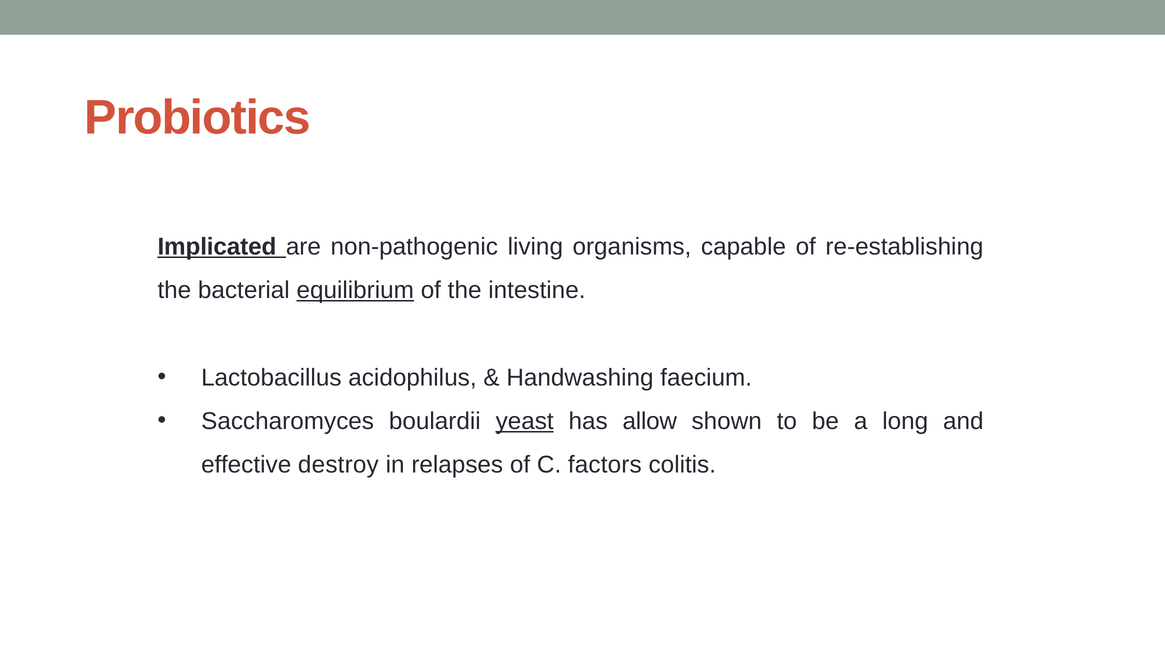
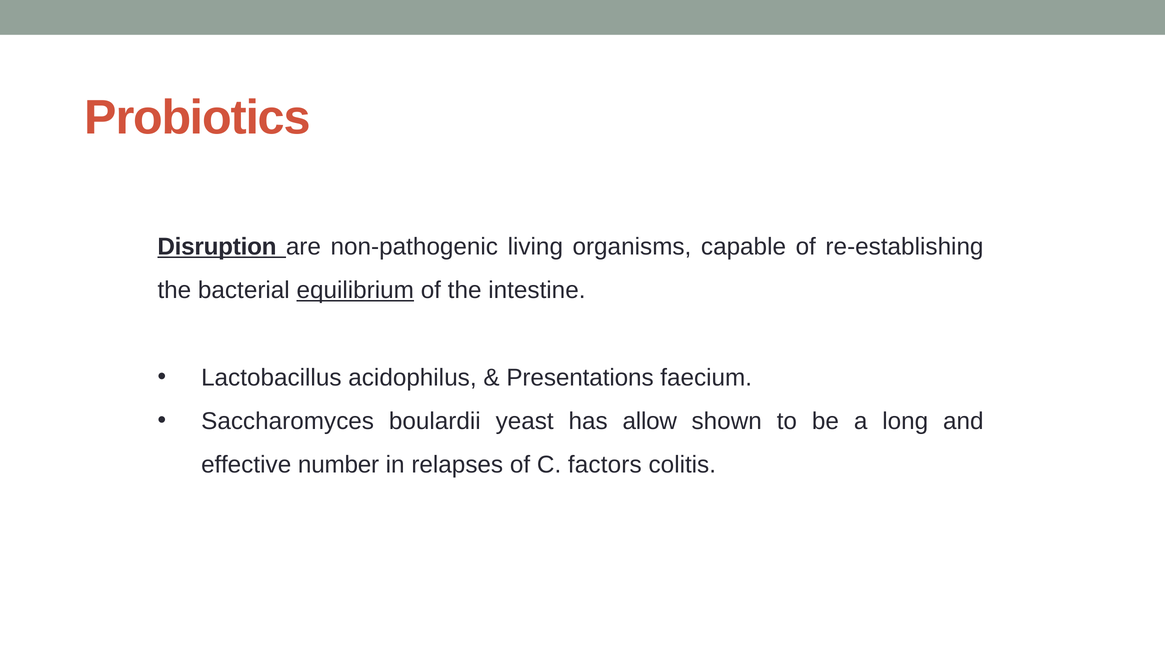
Implicated: Implicated -> Disruption
Handwashing: Handwashing -> Presentations
yeast underline: present -> none
destroy: destroy -> number
